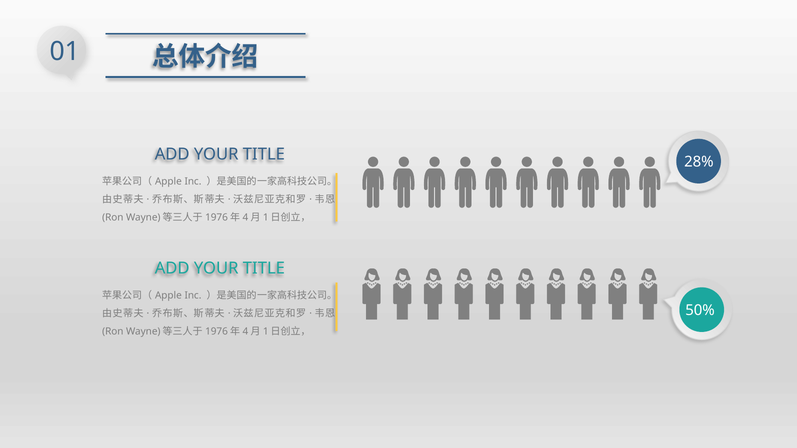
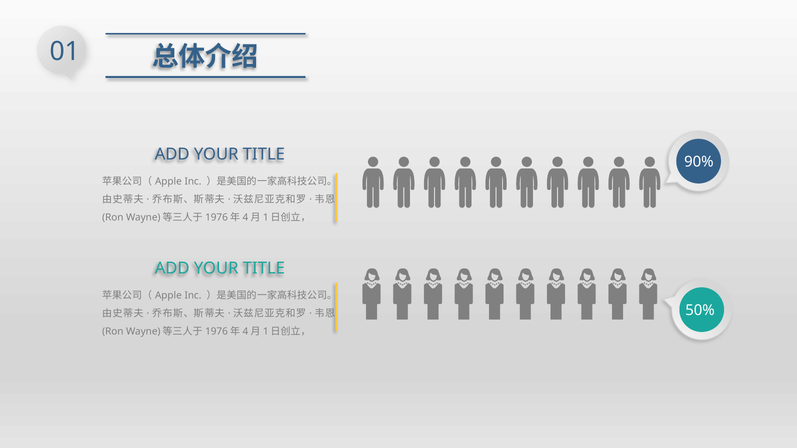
28%: 28% -> 90%
